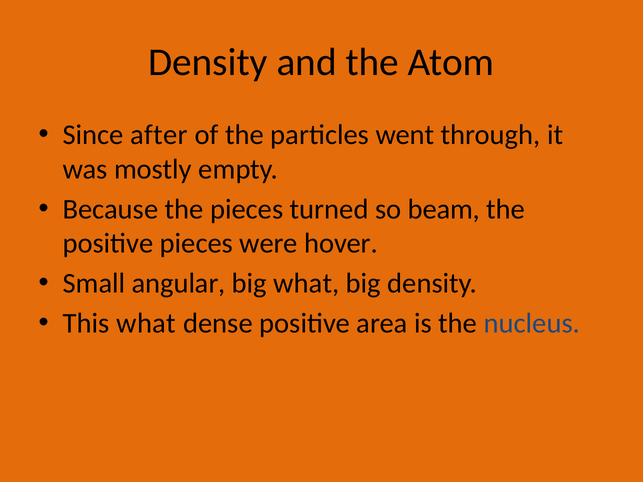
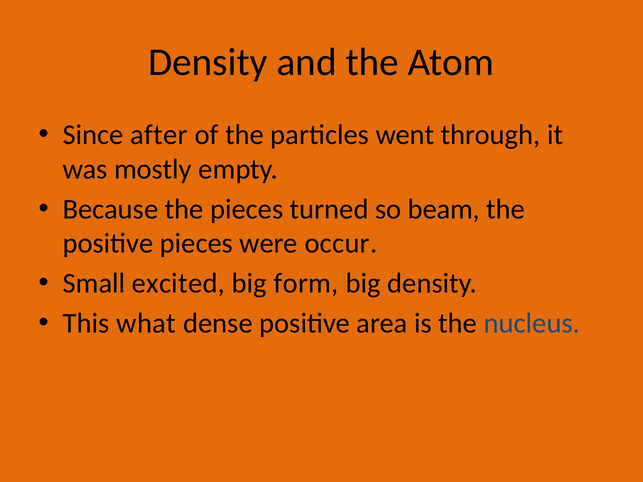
hover: hover -> occur
angular: angular -> excited
big what: what -> form
